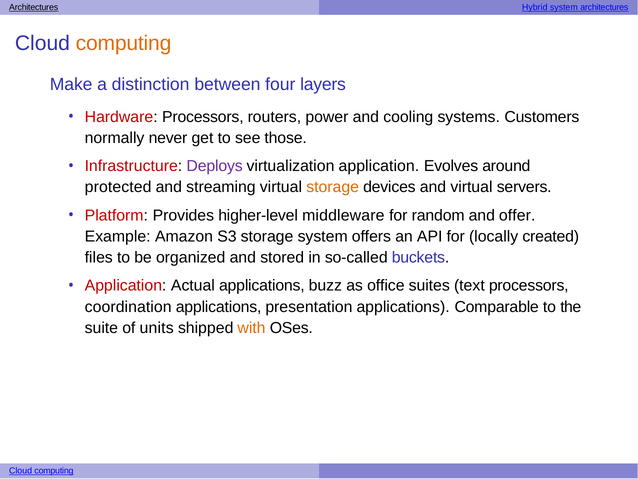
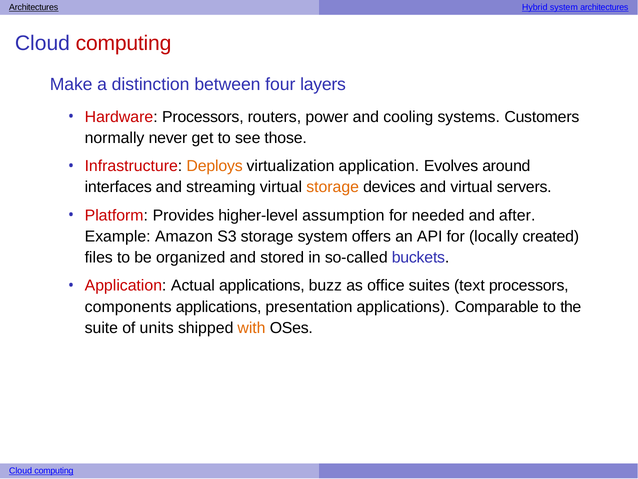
computing at (124, 43) colour: orange -> red
Deploys colour: purple -> orange
protected: protected -> interfaces
middleware: middleware -> assumption
random: random -> needed
offer: offer -> after
coordination: coordination -> components
